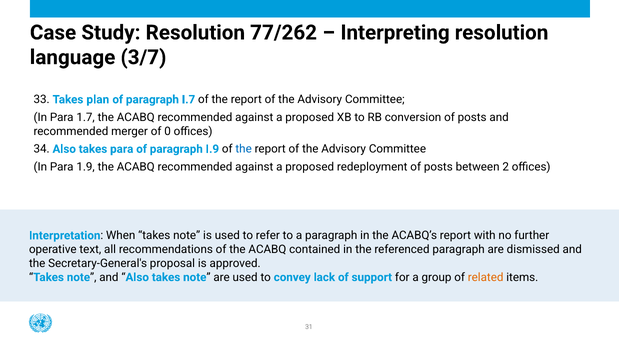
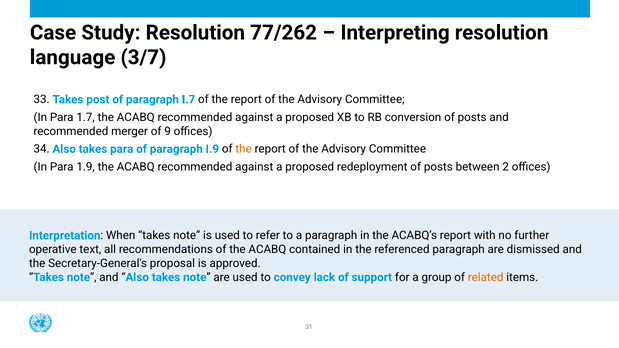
plan: plan -> post
0: 0 -> 9
the at (244, 149) colour: blue -> orange
